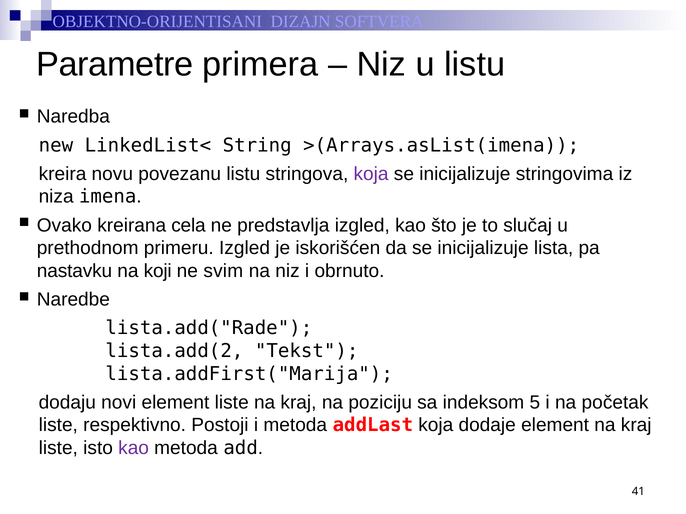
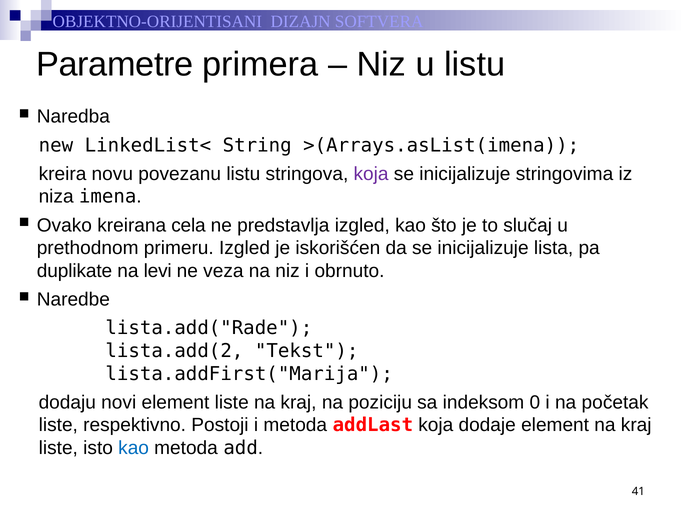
nastavku: nastavku -> duplikate
koji: koji -> levi
svim: svim -> veza
5: 5 -> 0
kao at (134, 448) colour: purple -> blue
